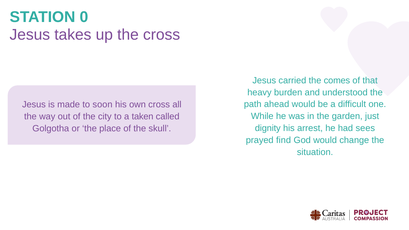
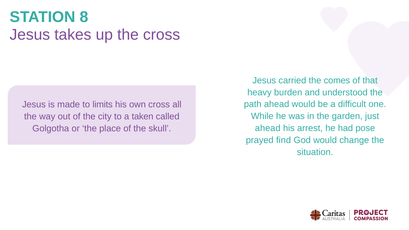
0: 0 -> 8
soon: soon -> limits
dignity at (268, 128): dignity -> ahead
sees: sees -> pose
